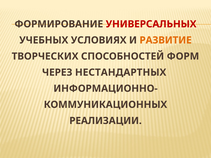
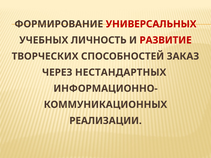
УСЛОВИЯХ: УСЛОВИЯХ -> ЛИЧНОСТЬ
РАЗВИТИЕ colour: orange -> red
ФОРМ: ФОРМ -> ЗАКАЗ
